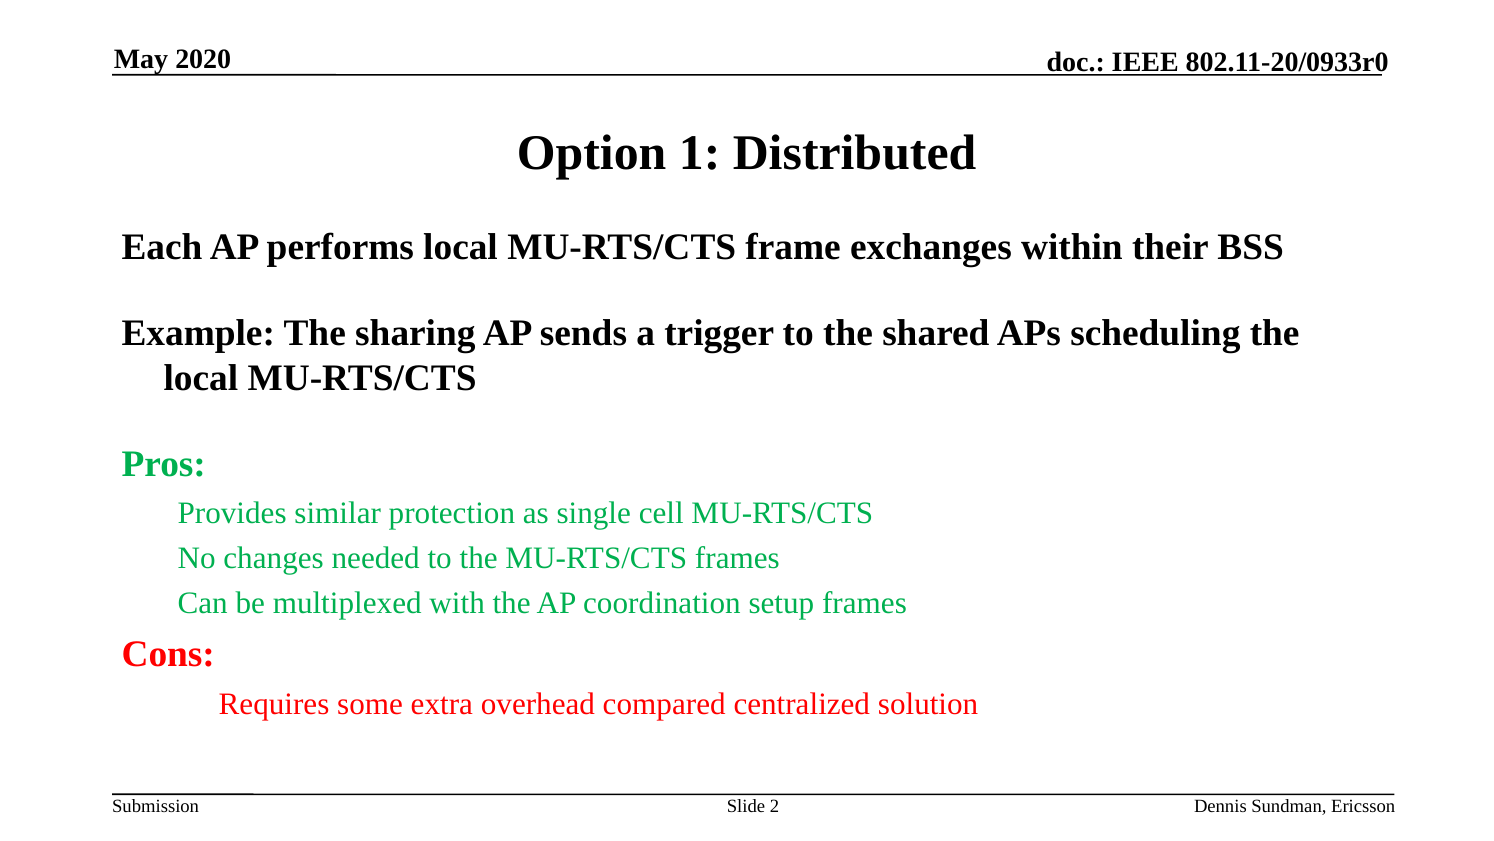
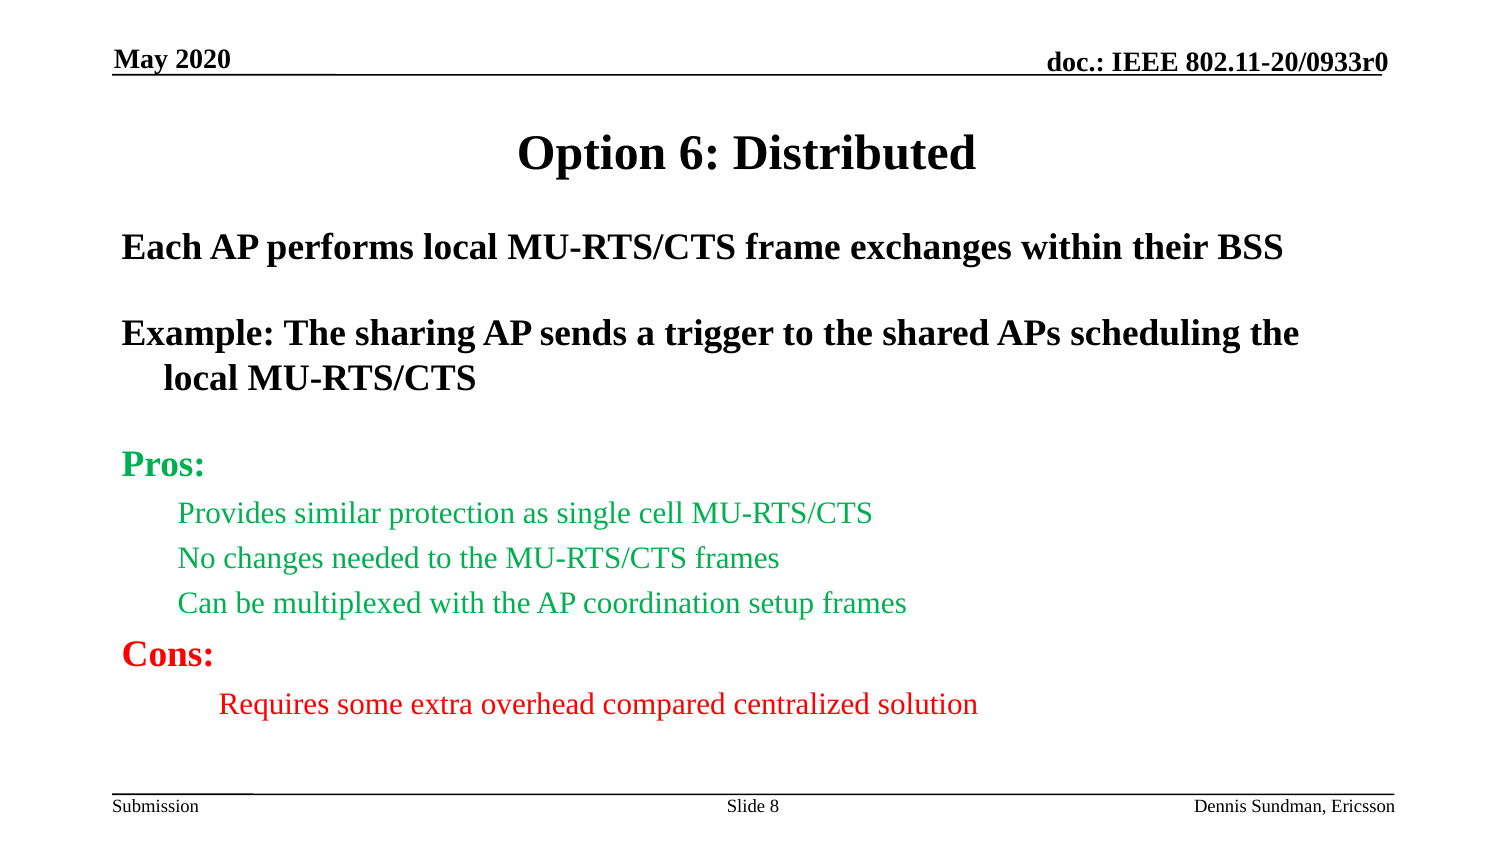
1: 1 -> 6
2: 2 -> 8
